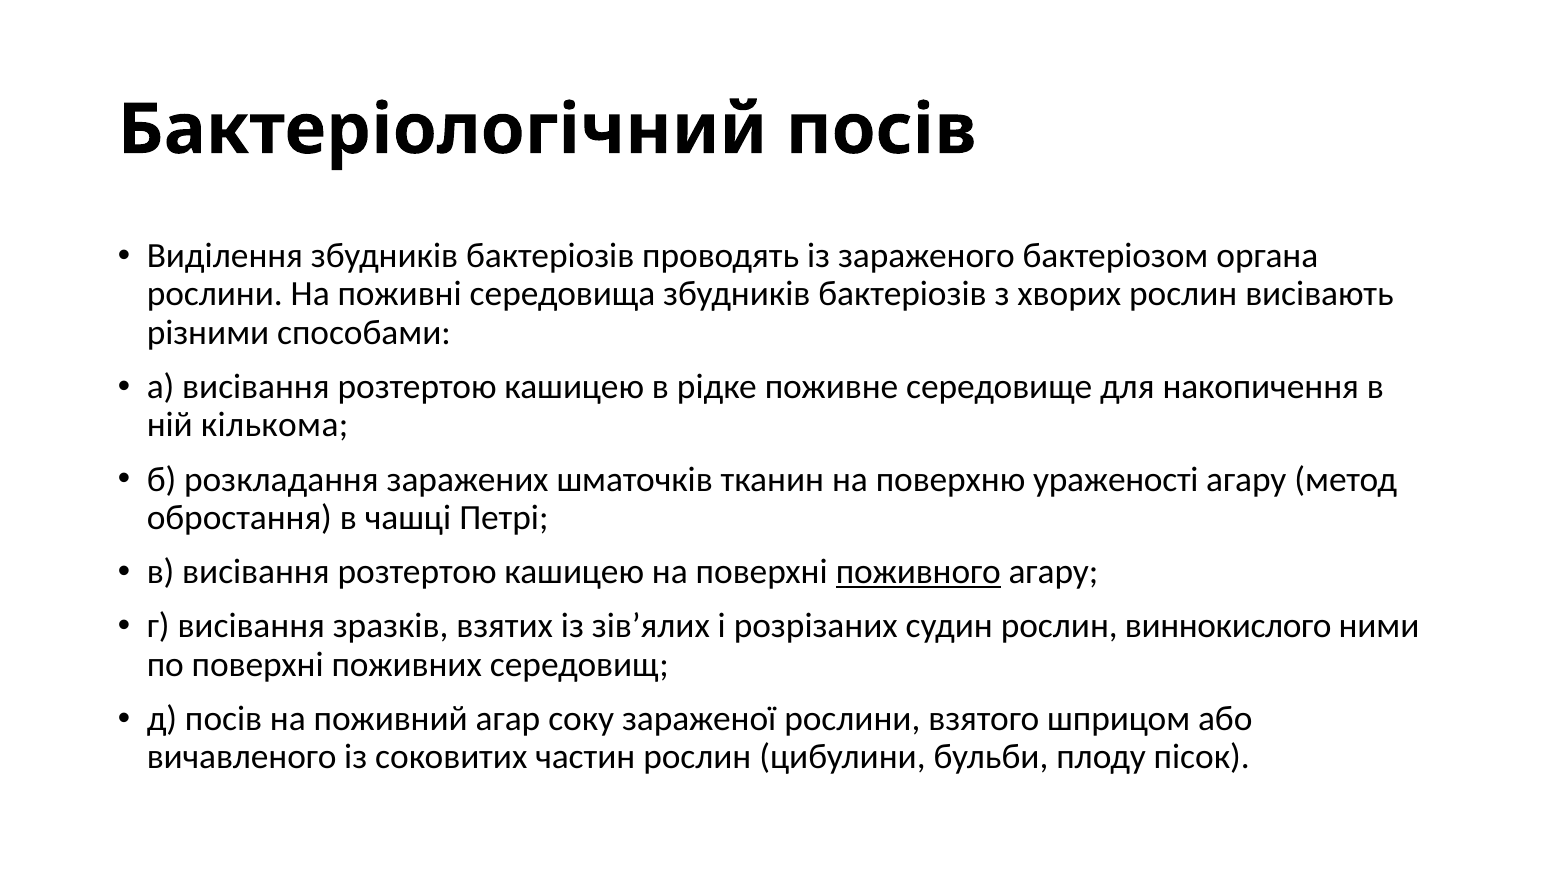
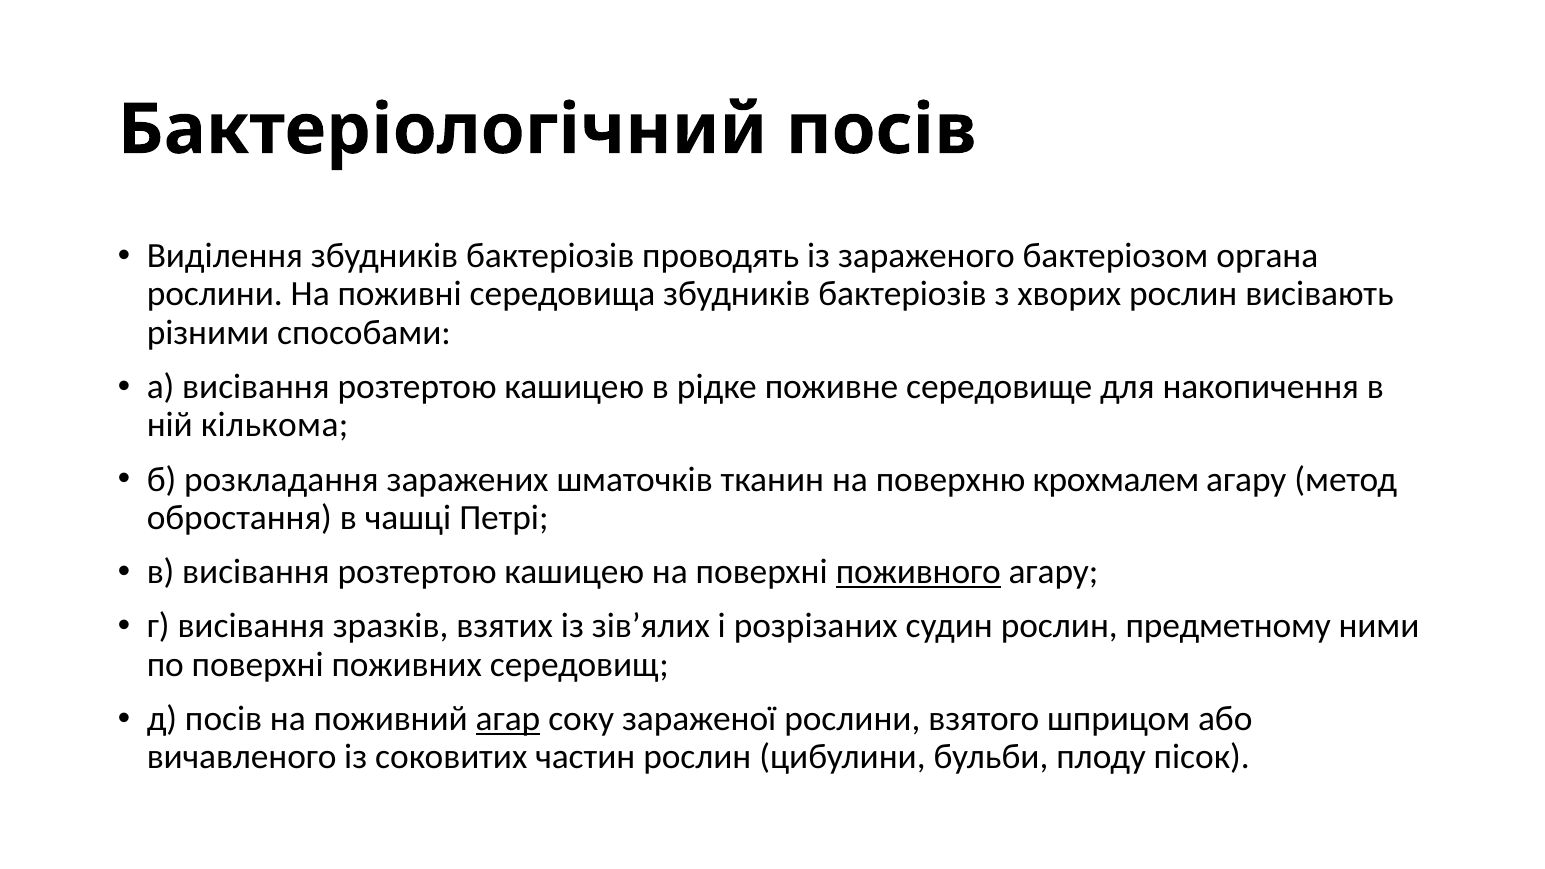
ураженості: ураженості -> крохмалем
виннокислого: виннокислого -> предметному
агар underline: none -> present
